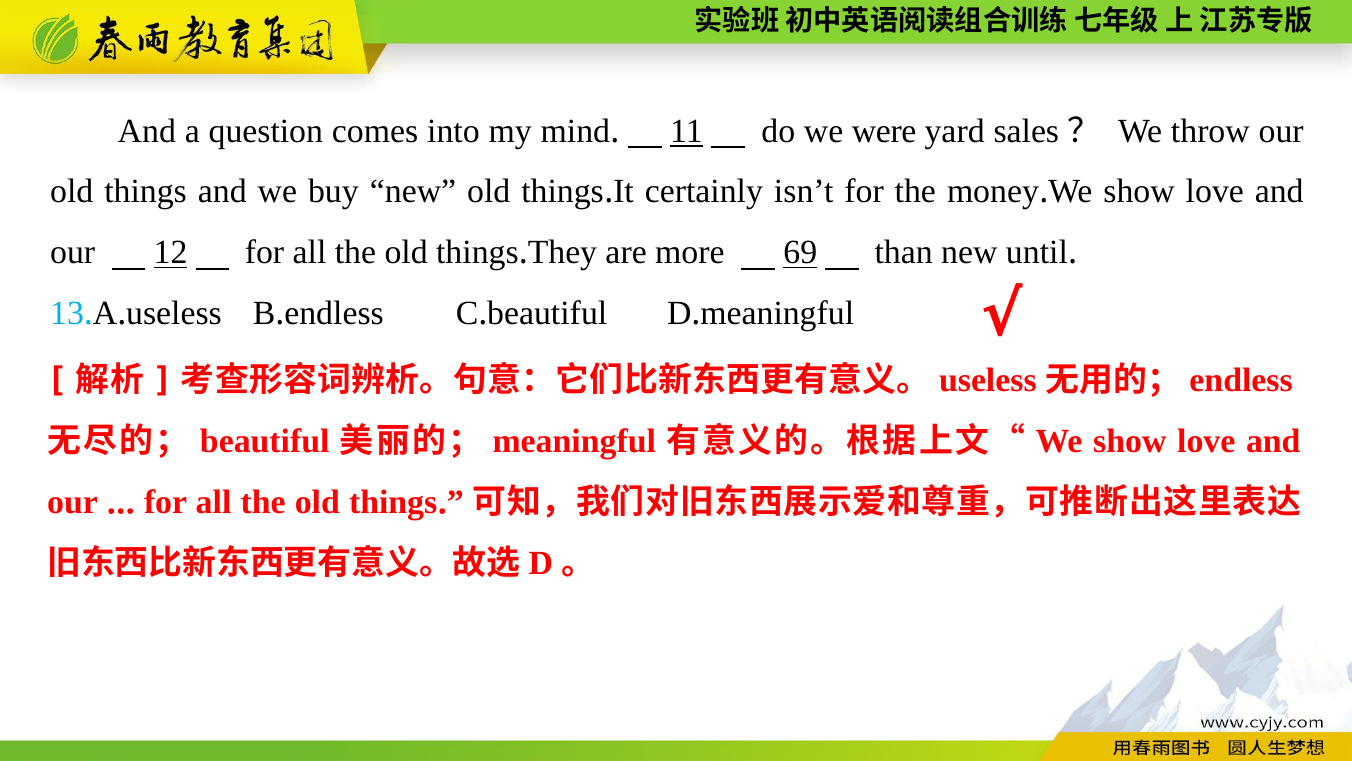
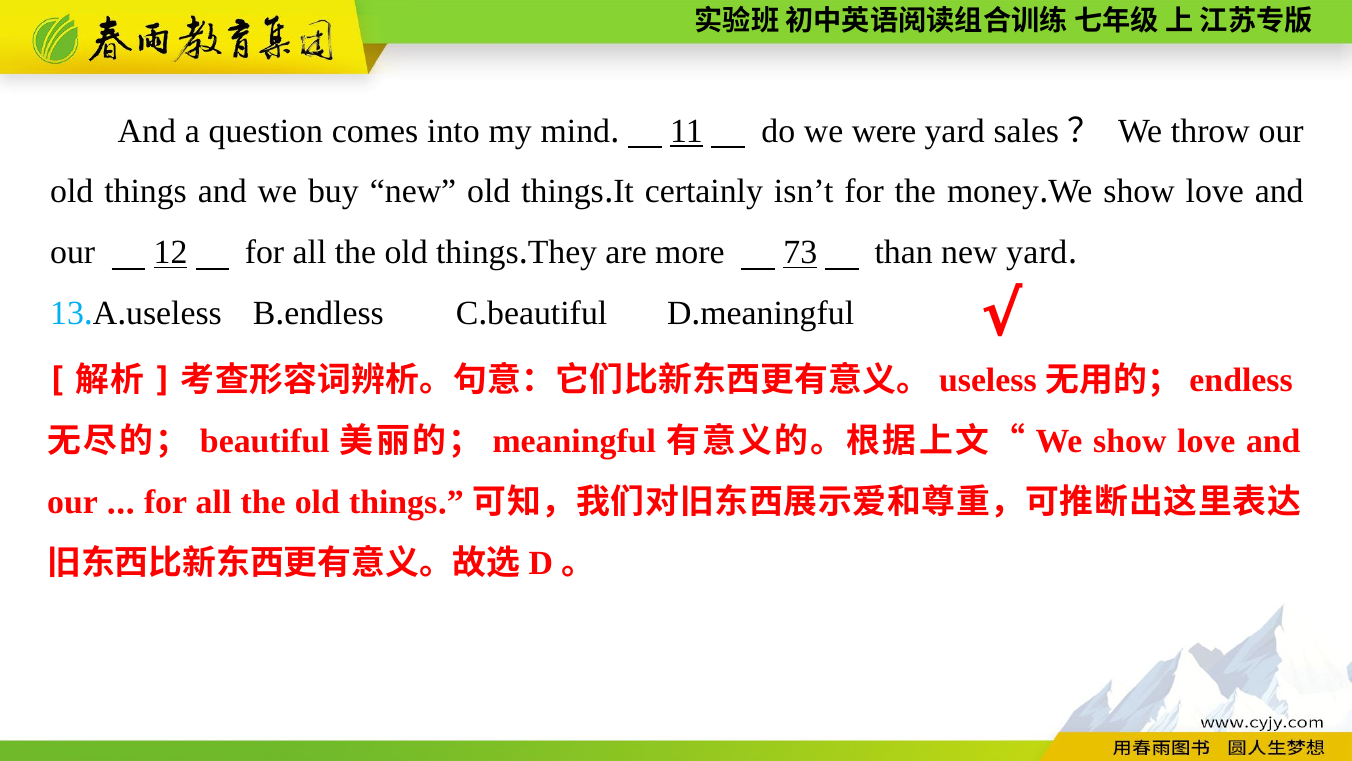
69: 69 -> 73
new until: until -> yard
